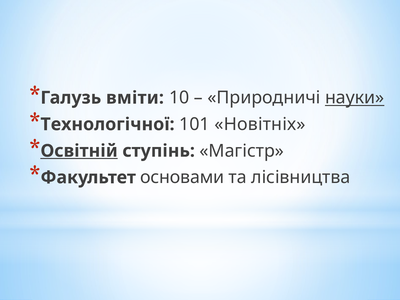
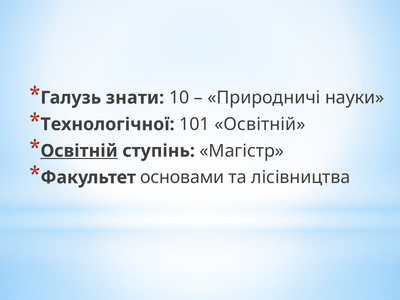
вміти: вміти -> знати
науки underline: present -> none
101 Новітніх: Новітніх -> Освітній
